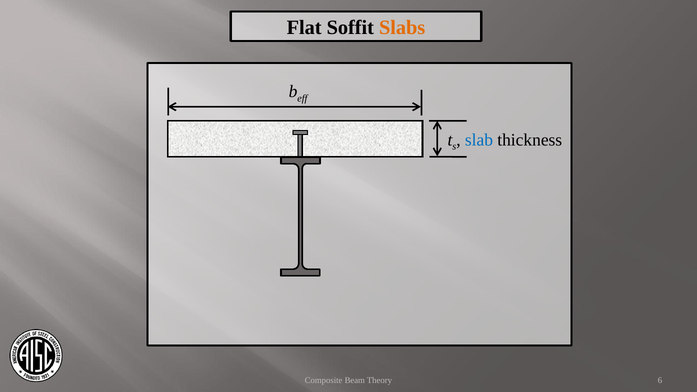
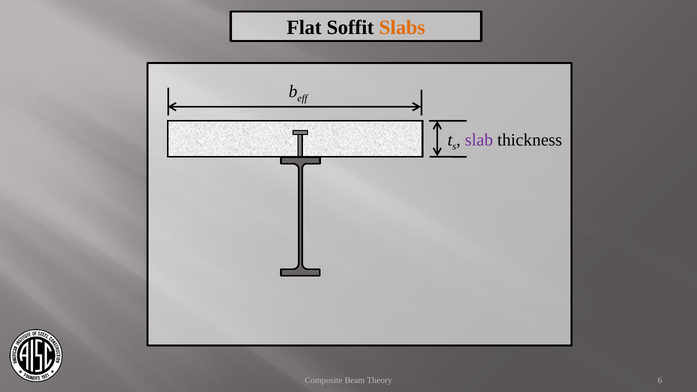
slab colour: blue -> purple
